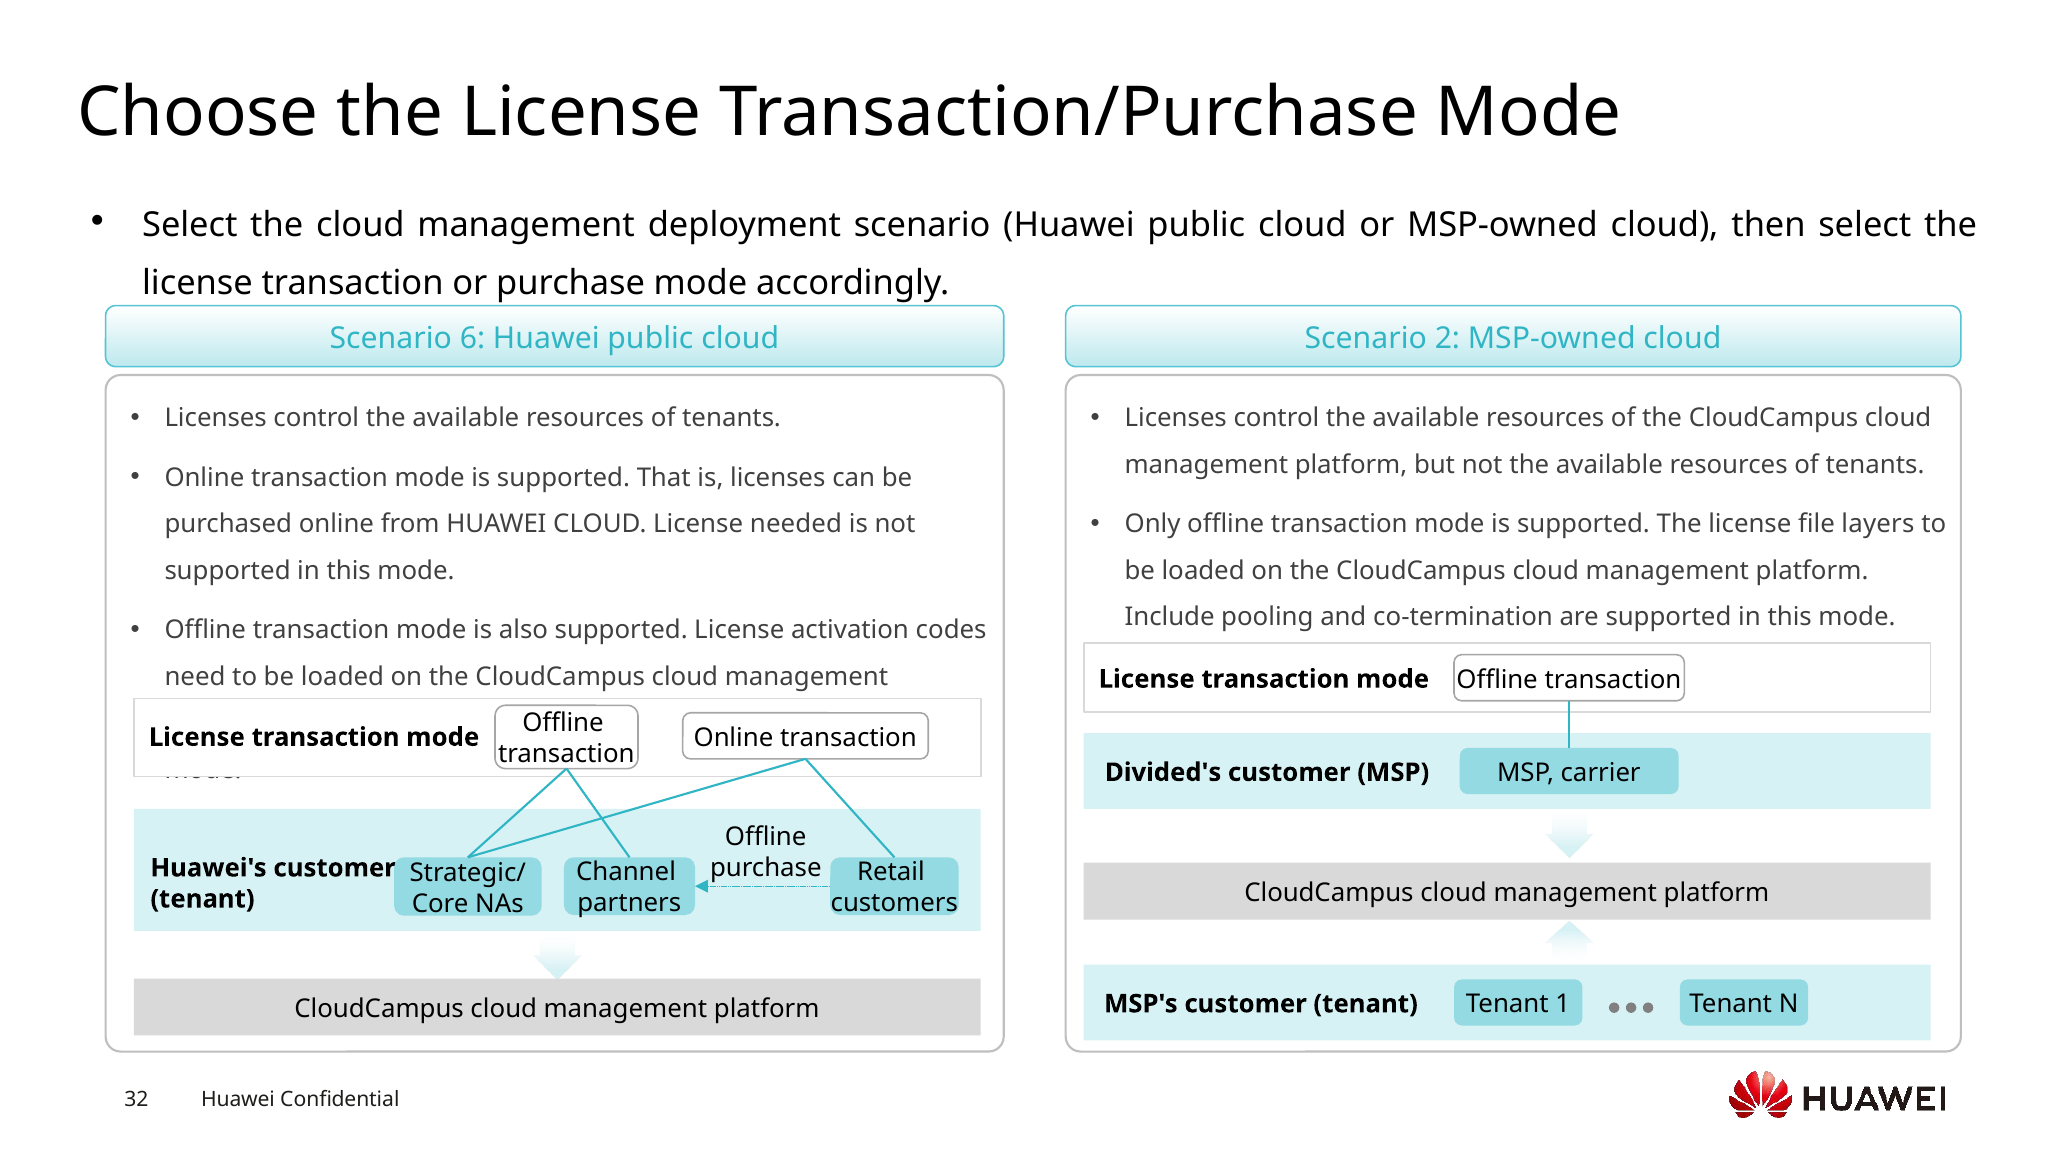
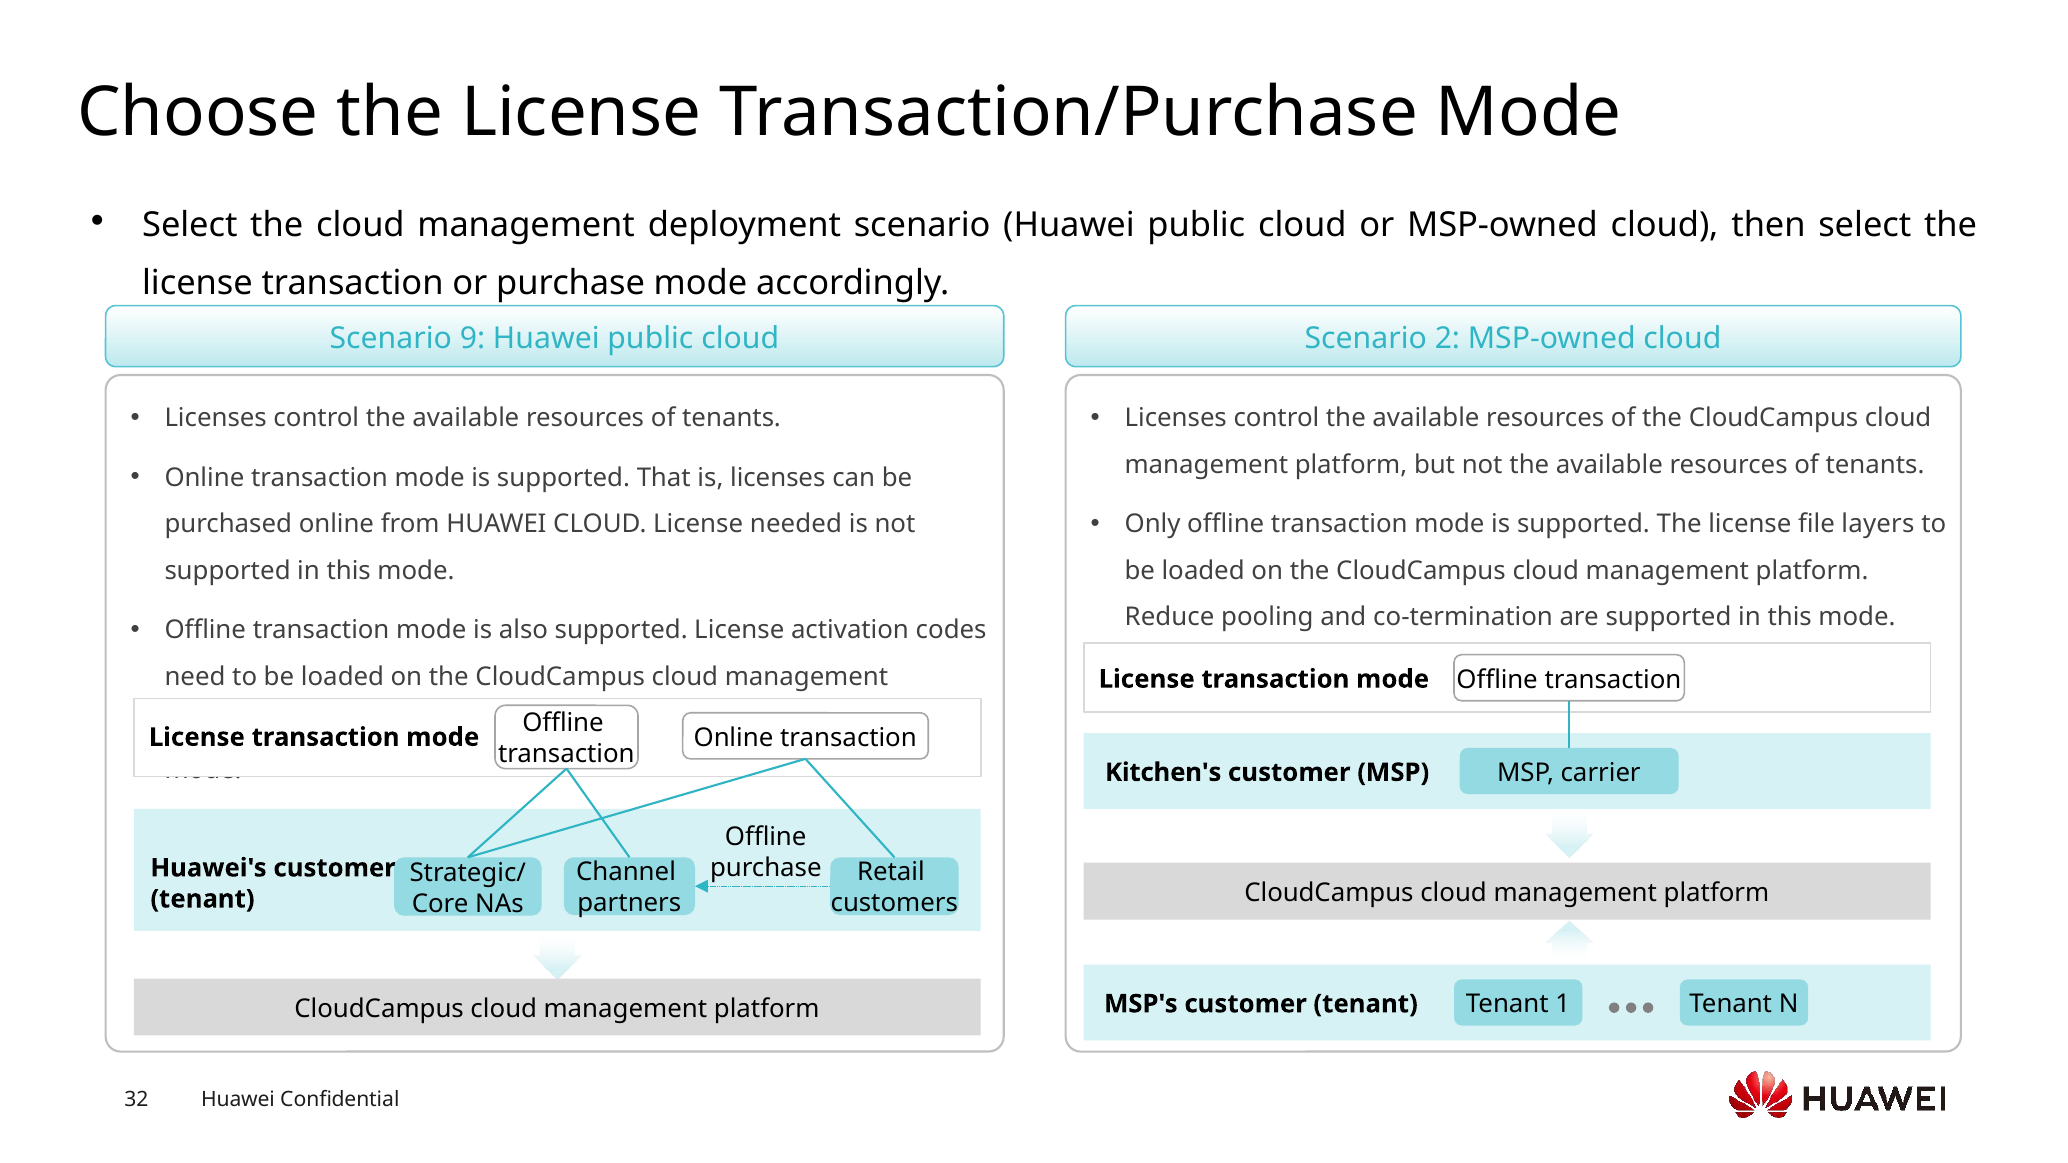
6: 6 -> 9
Include: Include -> Reduce
Divided's: Divided's -> Kitchen's
